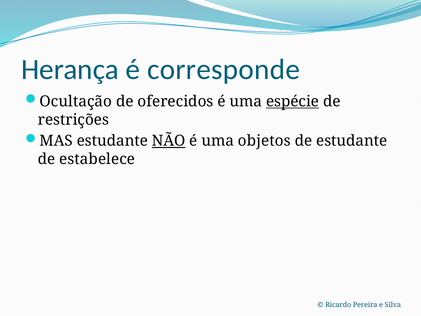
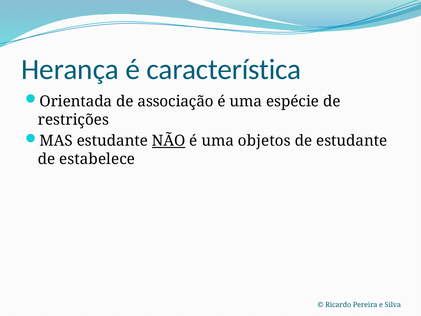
corresponde: corresponde -> característica
Ocultação: Ocultação -> Orientada
oferecidos: oferecidos -> associação
espécie underline: present -> none
